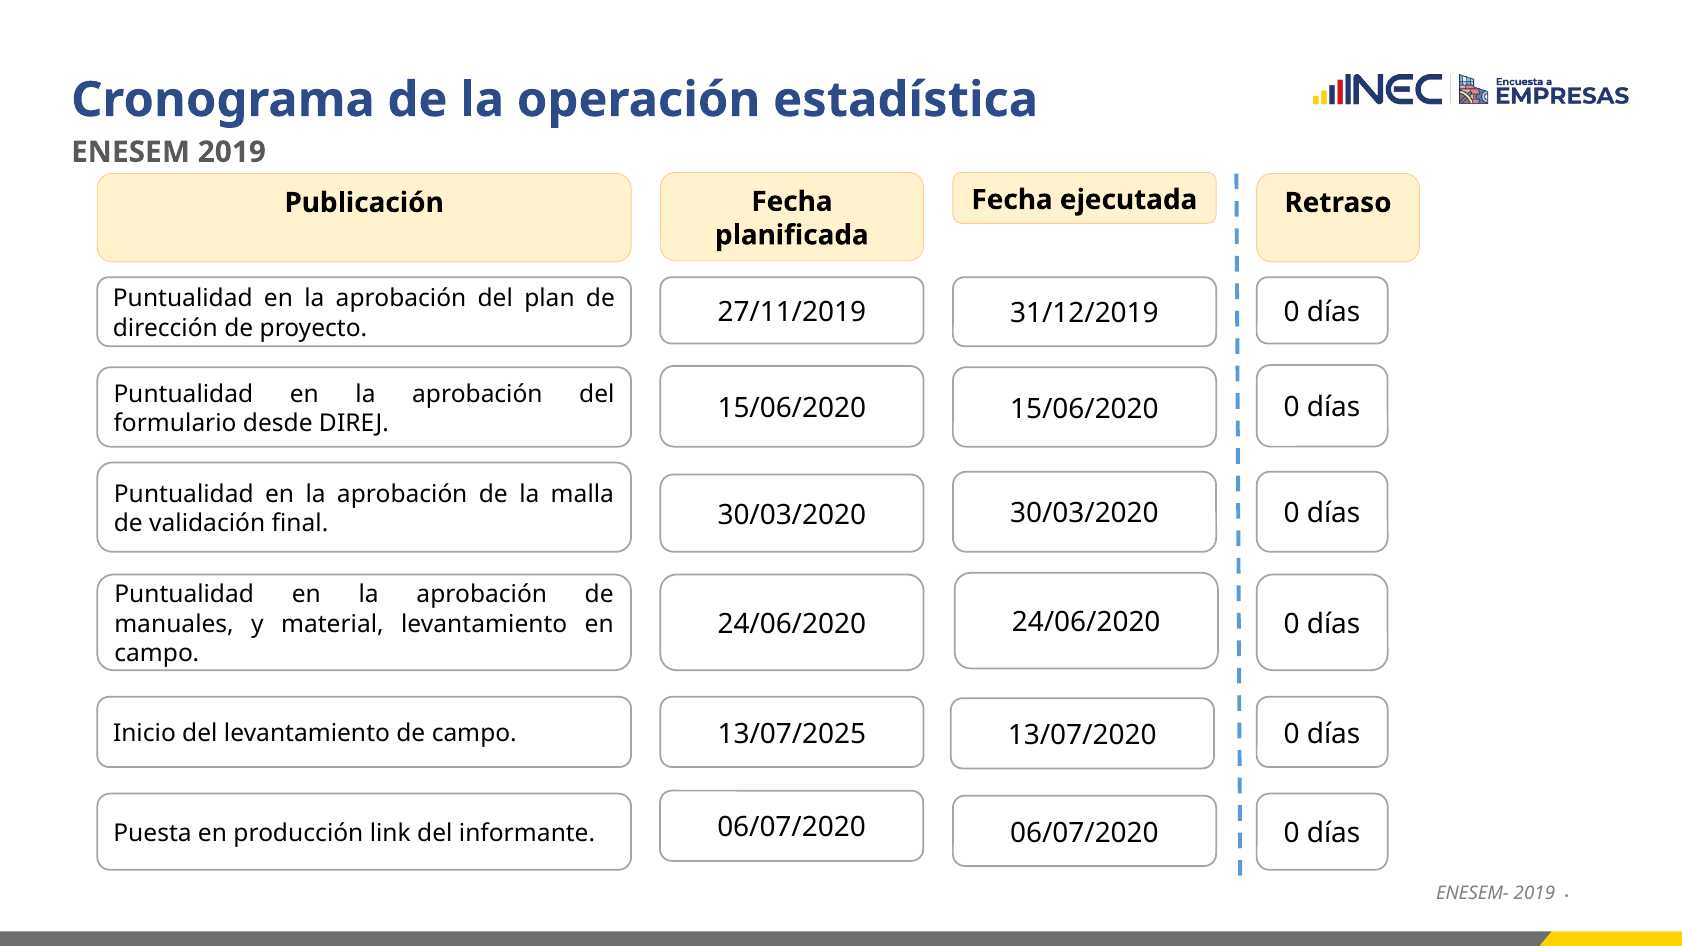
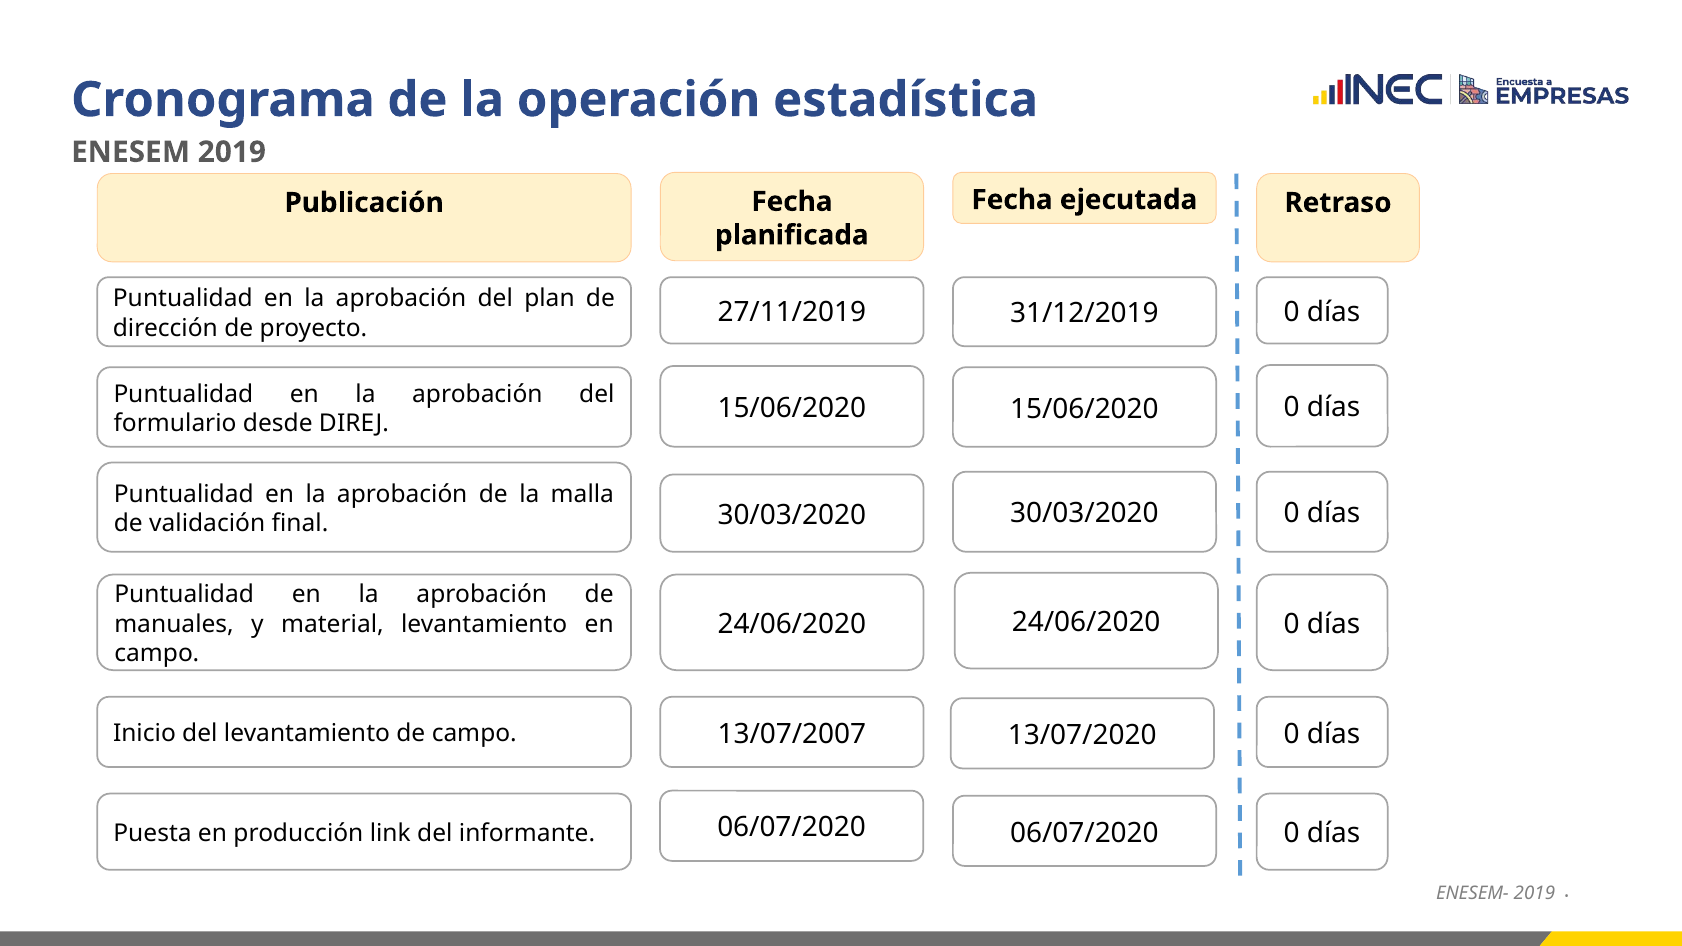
13/07/2025: 13/07/2025 -> 13/07/2007
